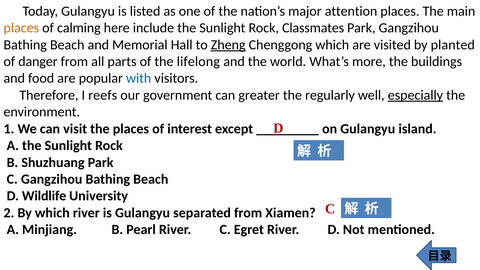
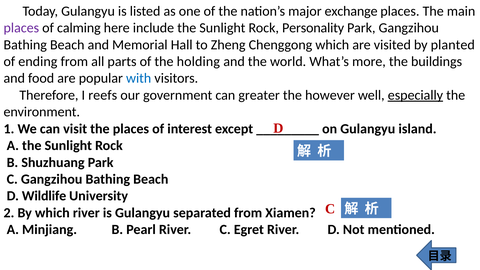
attention: attention -> exchange
places at (21, 28) colour: orange -> purple
Classmates: Classmates -> Personality
Zheng underline: present -> none
danger: danger -> ending
lifelong: lifelong -> holding
regularly: regularly -> however
